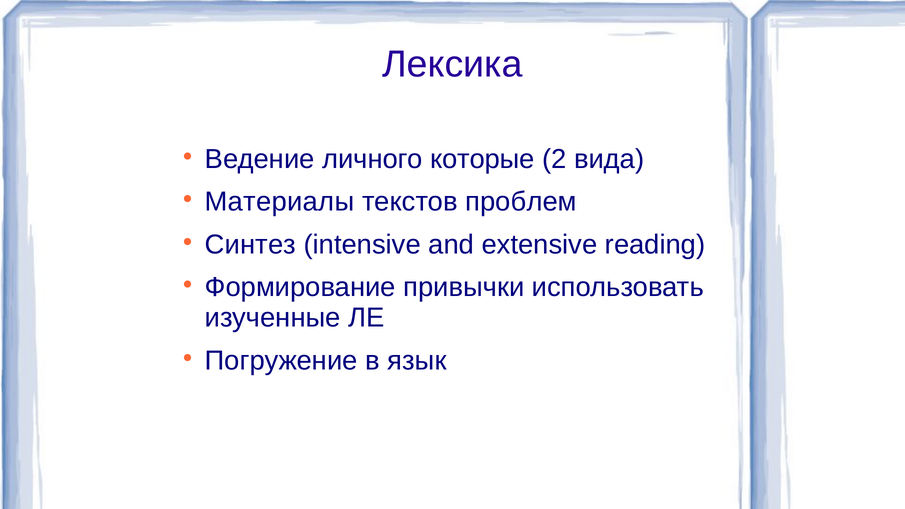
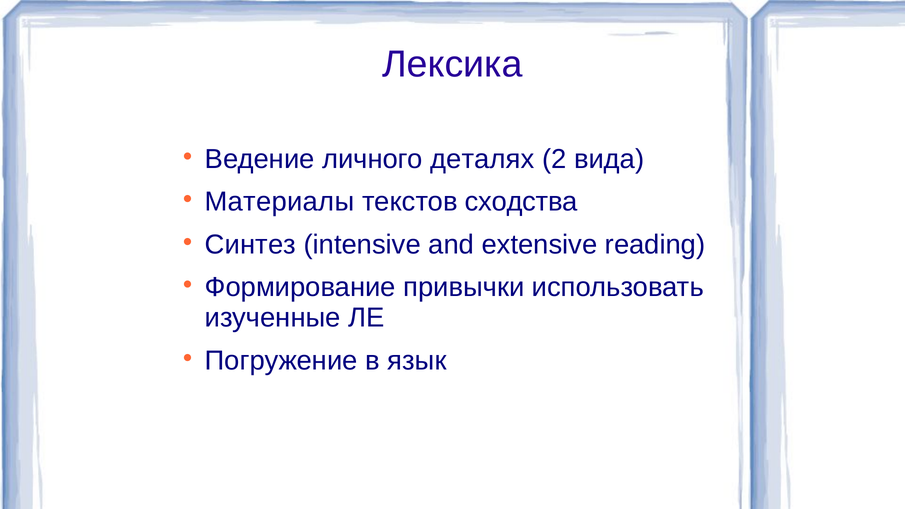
которые: которые -> деталях
проблем: проблем -> сходства
